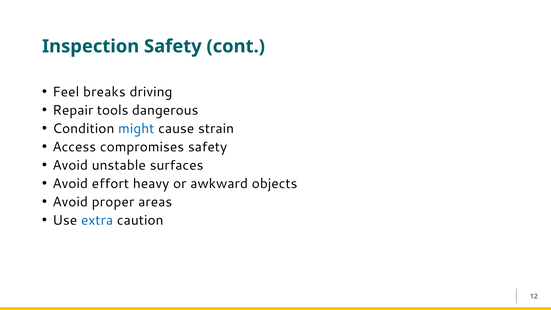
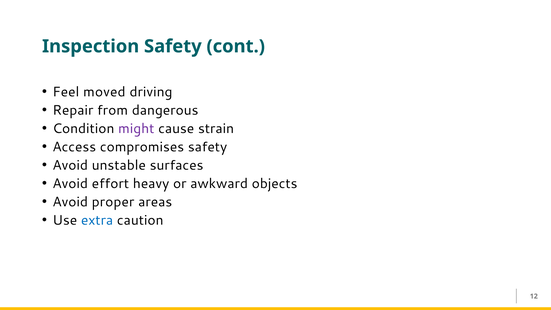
breaks: breaks -> moved
tools: tools -> from
might colour: blue -> purple
